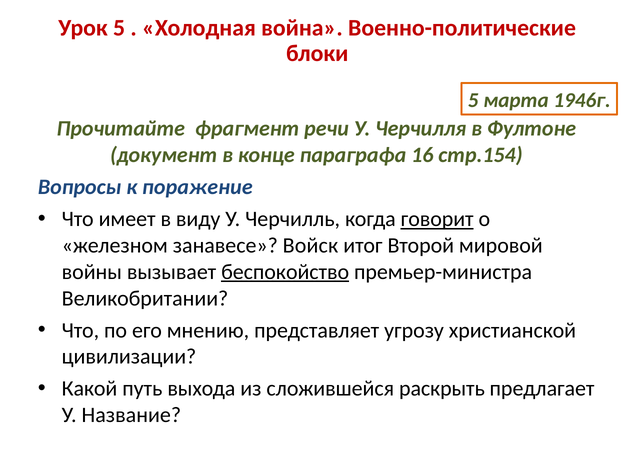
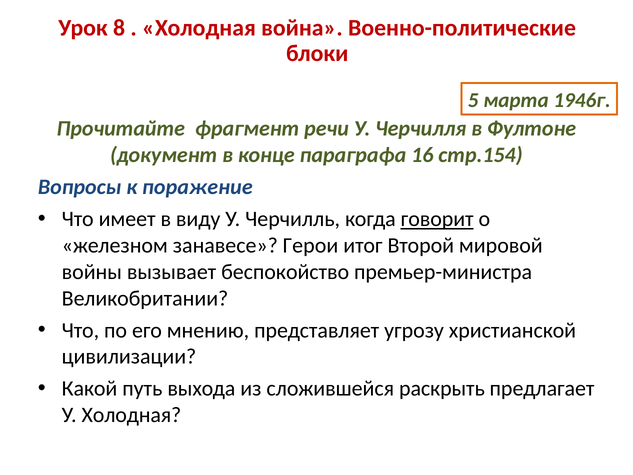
Урок 5: 5 -> 8
Войск: Войск -> Герои
беспокойство underline: present -> none
У Название: Название -> Холодная
